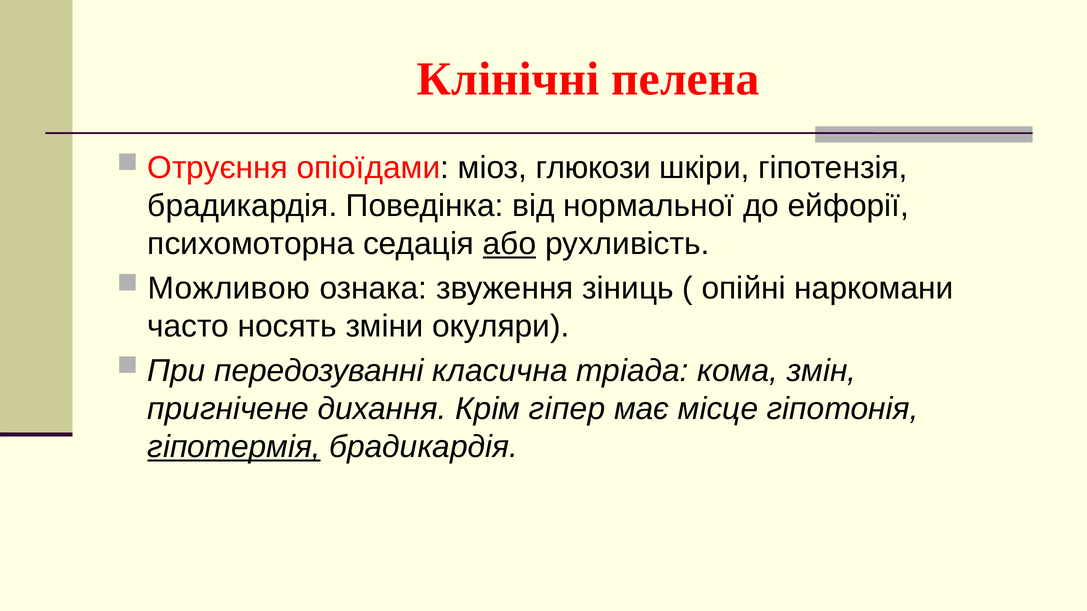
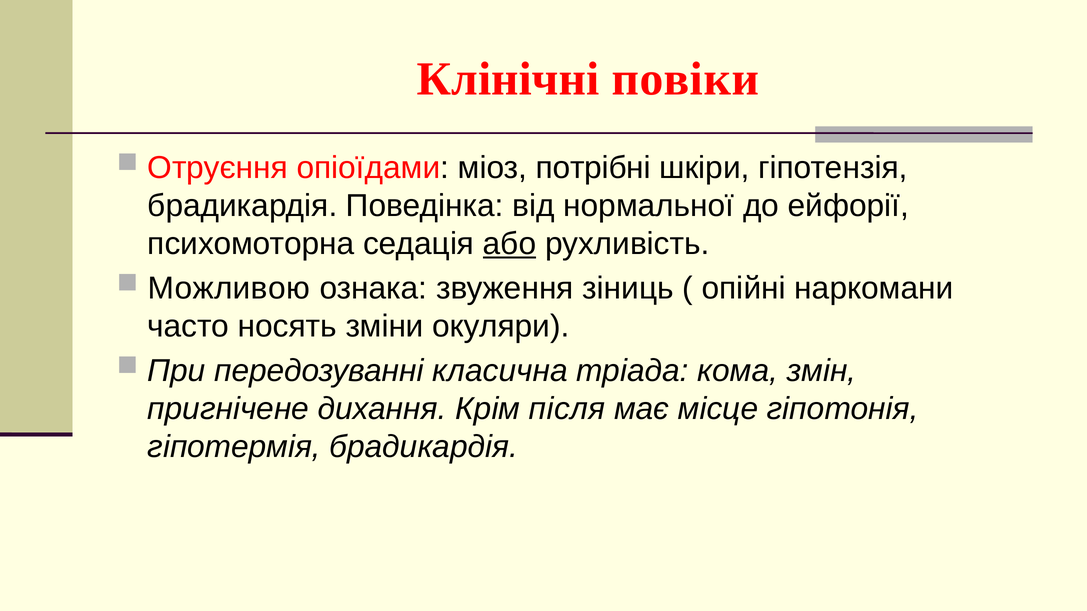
пелена: пелена -> повіки
глюкози: глюкози -> потрібні
гіпер: гіпер -> після
гіпотермія underline: present -> none
